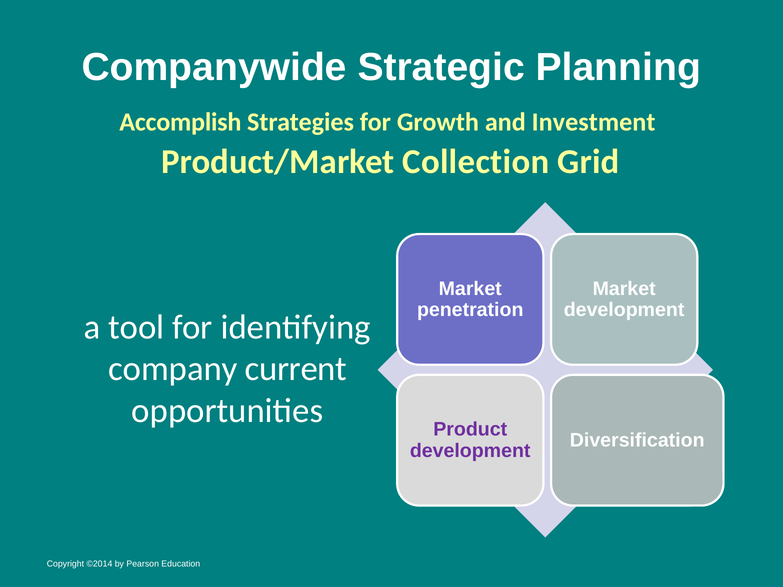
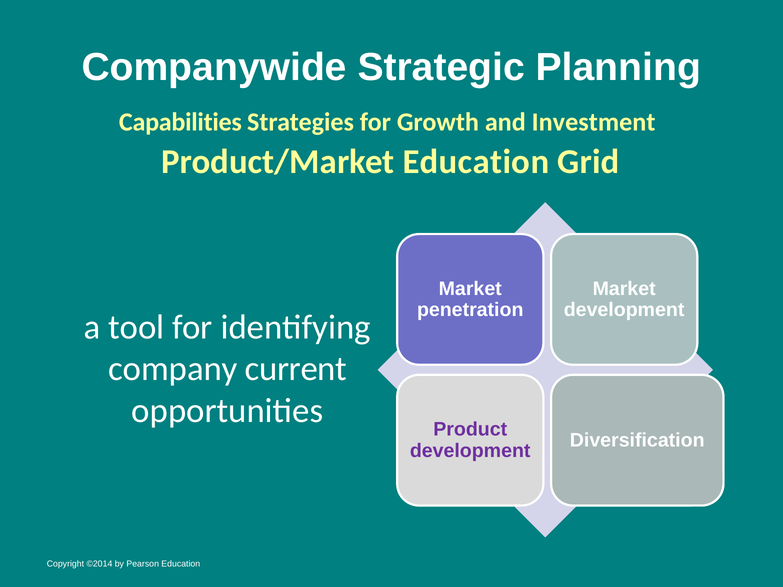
Accomplish: Accomplish -> Capabilities
Product/Market Collection: Collection -> Education
